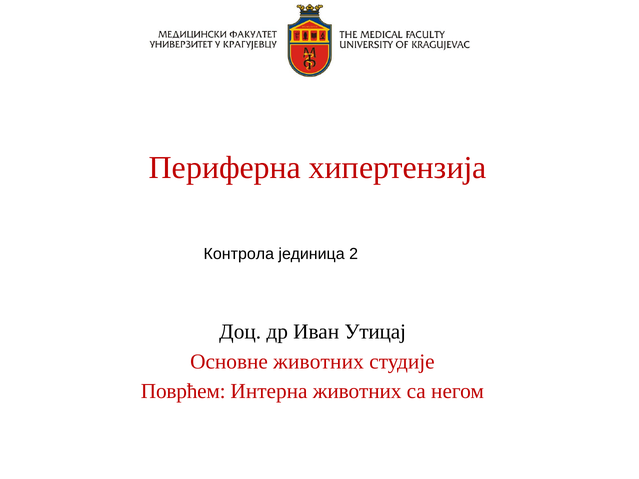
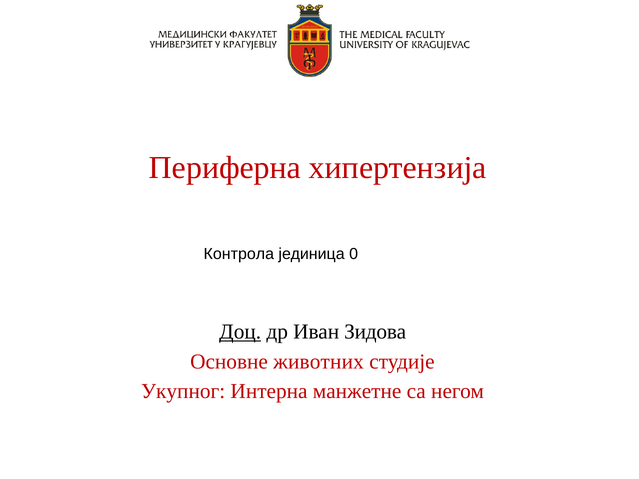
2: 2 -> 0
Доц underline: none -> present
Утицај: Утицај -> Зидова
Поврћем: Поврћем -> Укупног
Интерна животних: животних -> манжетне
